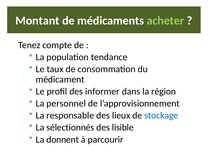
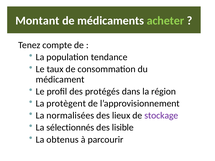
informer: informer -> protégés
personnel: personnel -> protègent
responsable: responsable -> normalisées
stockage colour: blue -> purple
donnent: donnent -> obtenus
